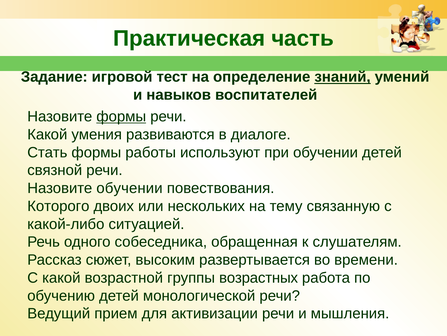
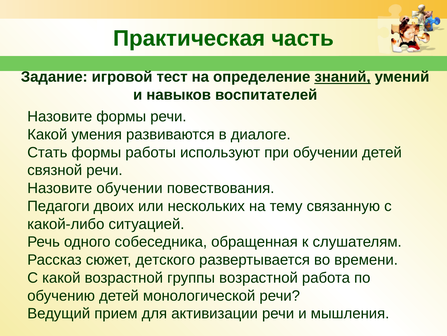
формы at (121, 116) underline: present -> none
Которого: Которого -> Педагоги
высоким: высоким -> детского
группы возрастных: возрастных -> возрастной
